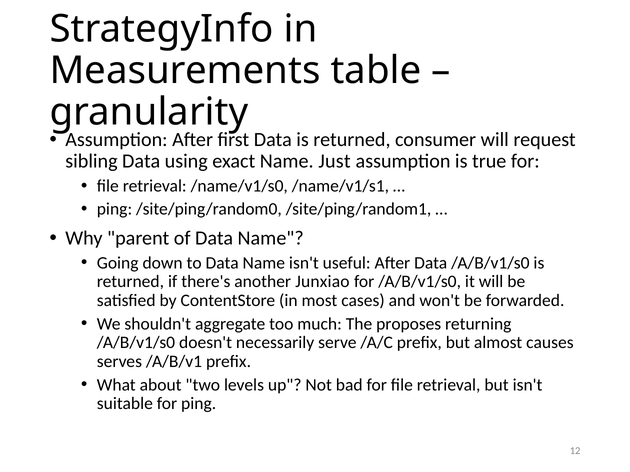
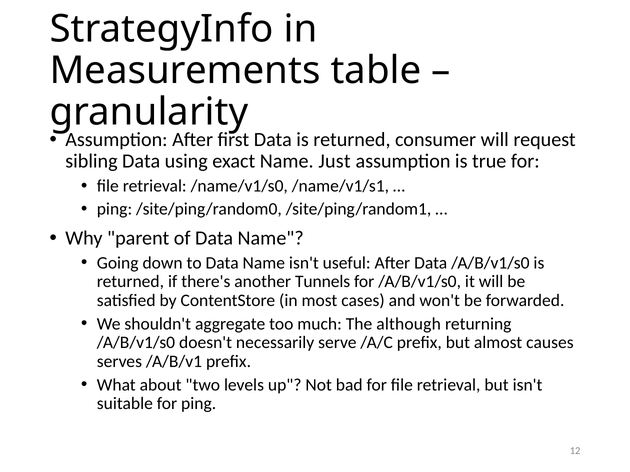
Junxiao: Junxiao -> Tunnels
proposes: proposes -> although
